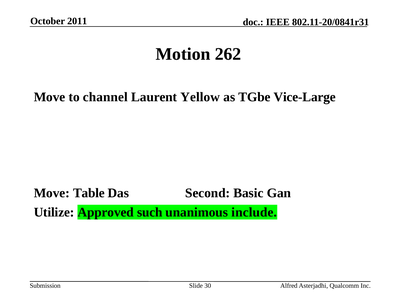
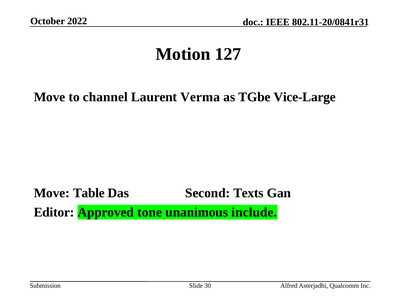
2011: 2011 -> 2022
262: 262 -> 127
Yellow: Yellow -> Verma
Basic: Basic -> Texts
Utilize: Utilize -> Editor
such: such -> tone
